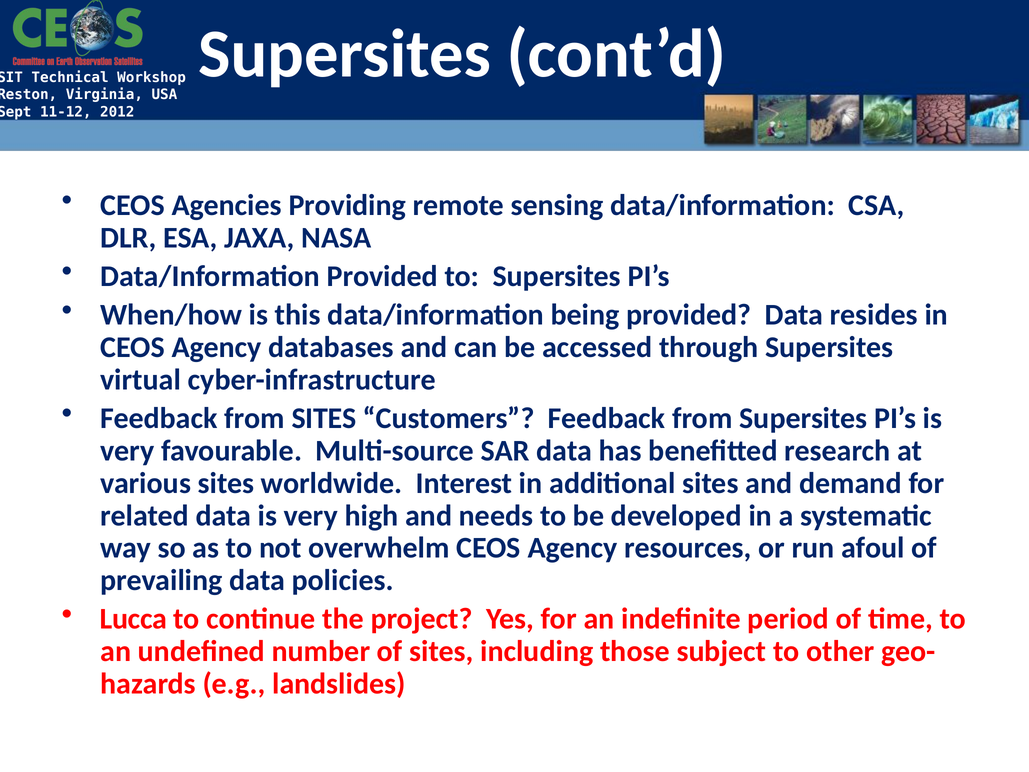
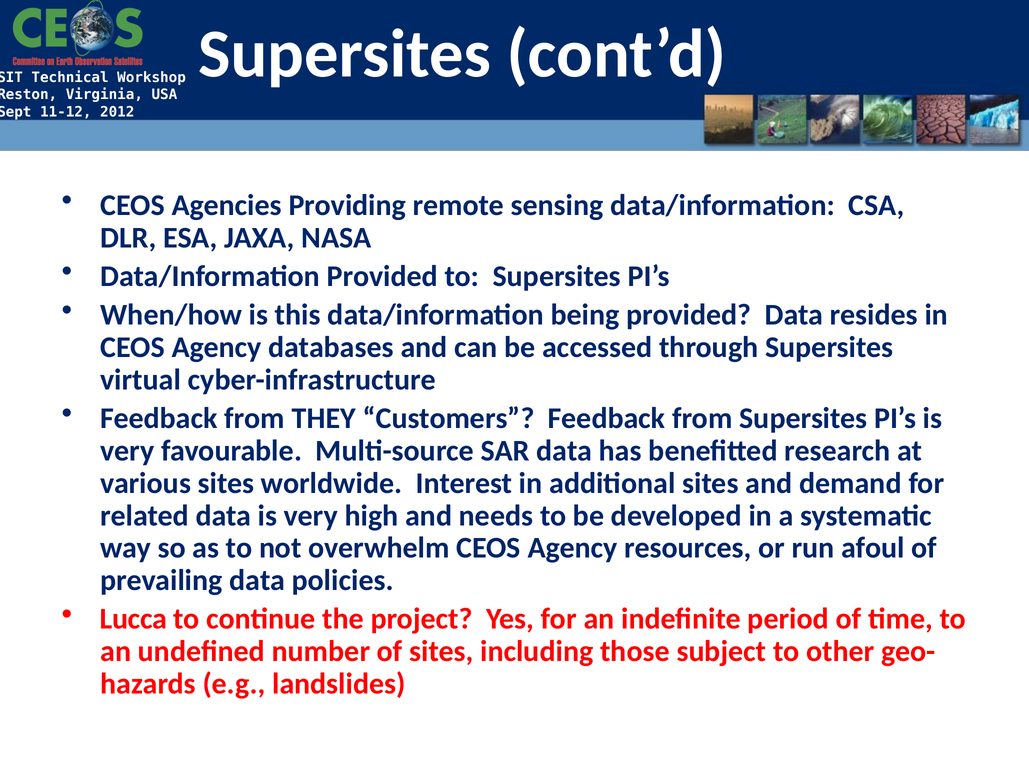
from SITES: SITES -> THEY
